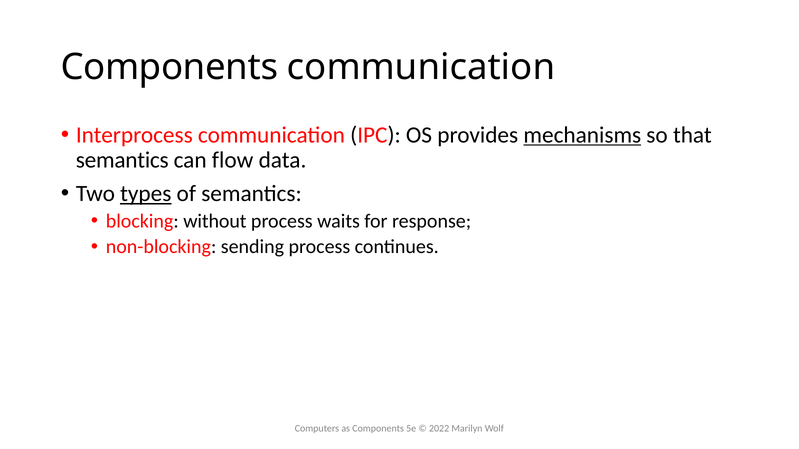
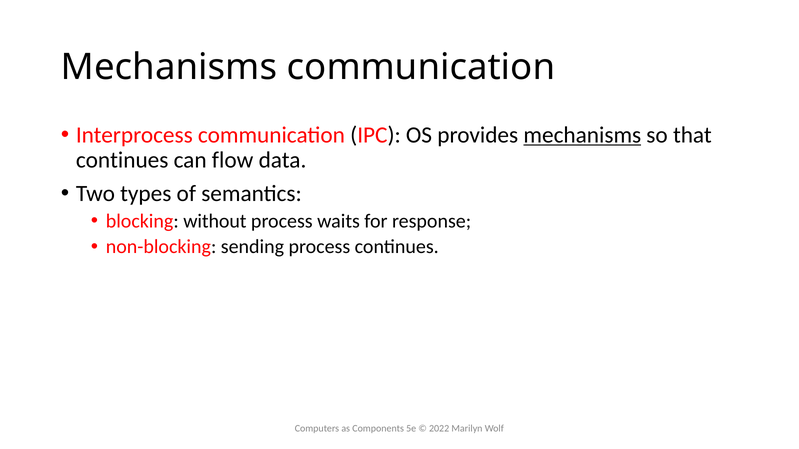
Components at (169, 67): Components -> Mechanisms
semantics at (122, 160): semantics -> continues
types underline: present -> none
